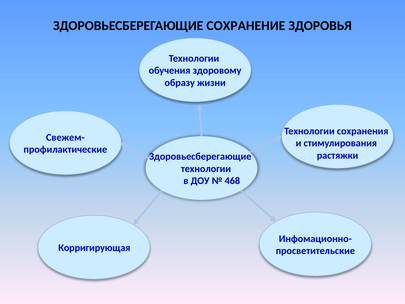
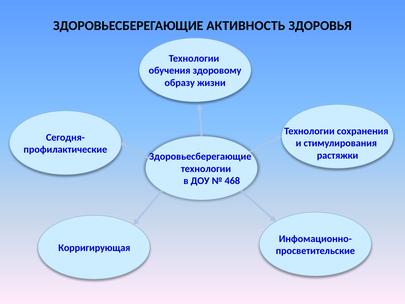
СОХРАНЕНИЕ: СОХРАНЕНИЕ -> АКТИВНОСТЬ
Свежем-: Свежем- -> Сегодня-
